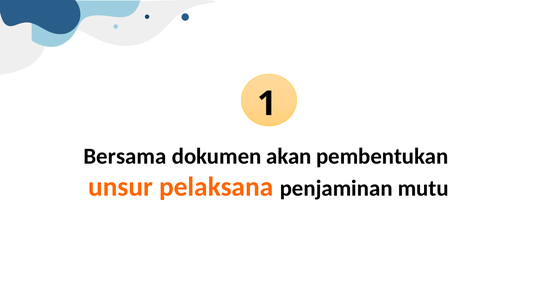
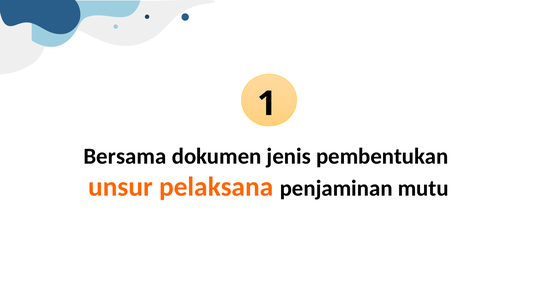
akan: akan -> jenis
